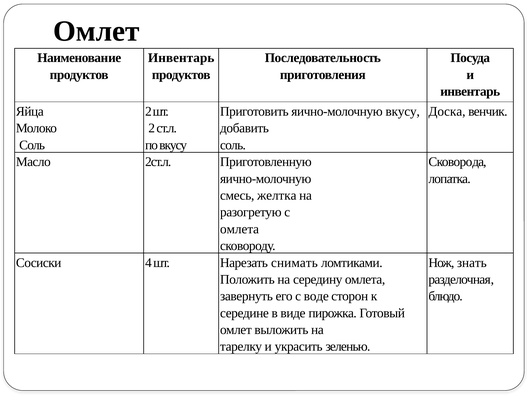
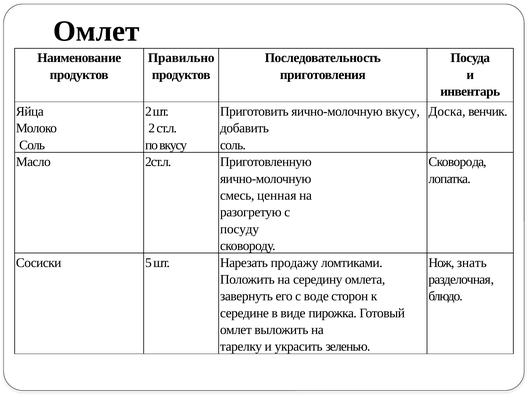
Инвентарь at (181, 58): Инвентарь -> Правильно
желтка: желтка -> ценная
омлета at (240, 229): омлета -> посуду
4: 4 -> 5
снимать: снимать -> продажу
